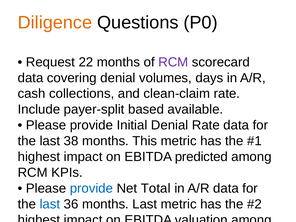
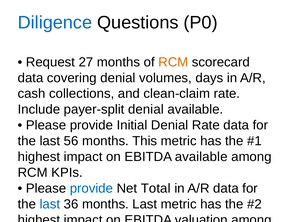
Diligence colour: orange -> blue
22: 22 -> 27
RCM at (173, 62) colour: purple -> orange
payer-split based: based -> denial
38: 38 -> 56
EBITDA predicted: predicted -> available
